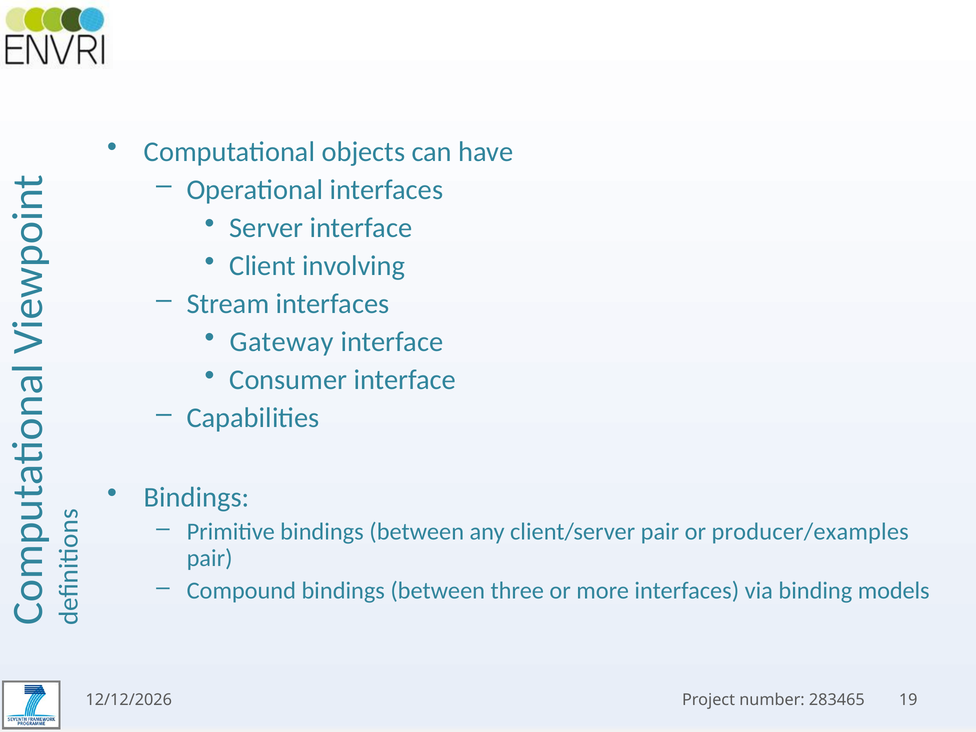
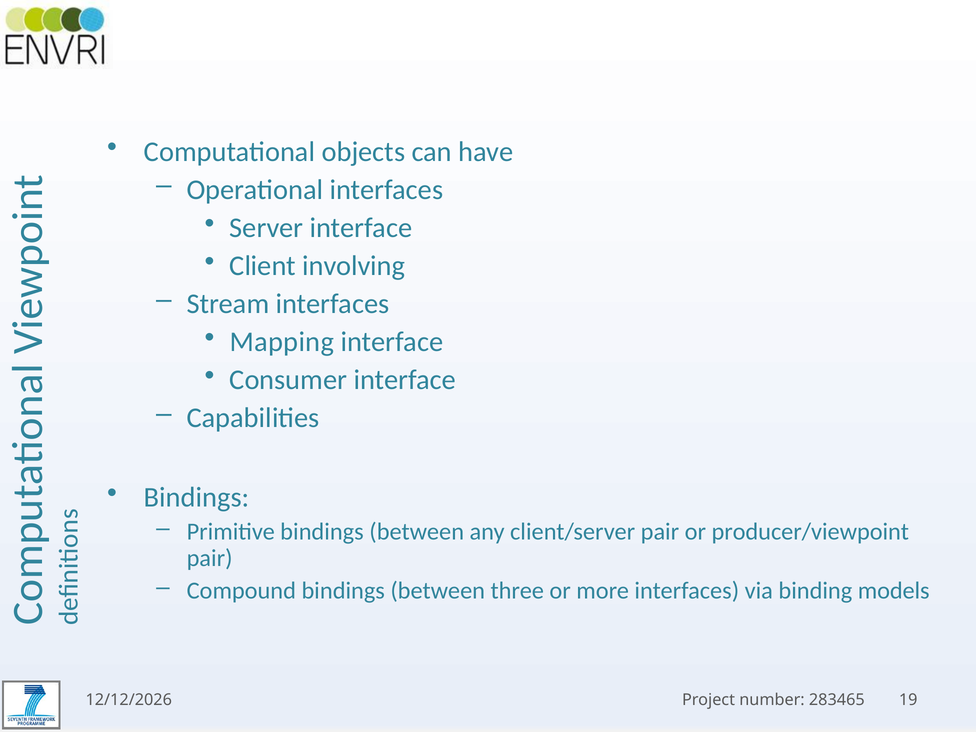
Gateway: Gateway -> Mapping
producer/examples: producer/examples -> producer/viewpoint
